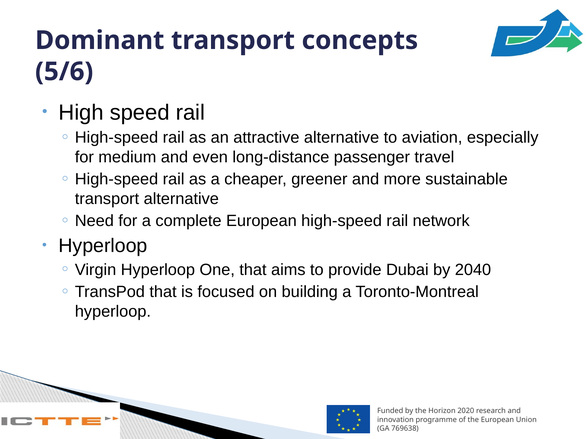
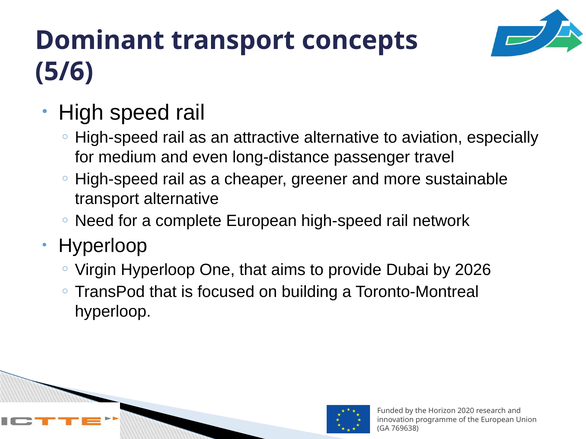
2040: 2040 -> 2026
